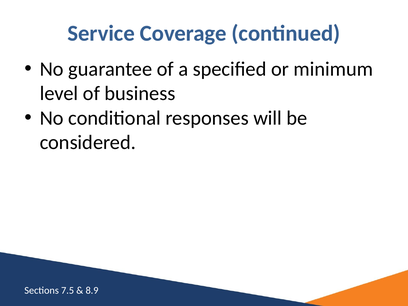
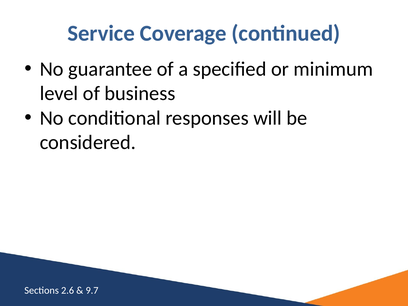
7.5: 7.5 -> 2.6
8.9: 8.9 -> 9.7
